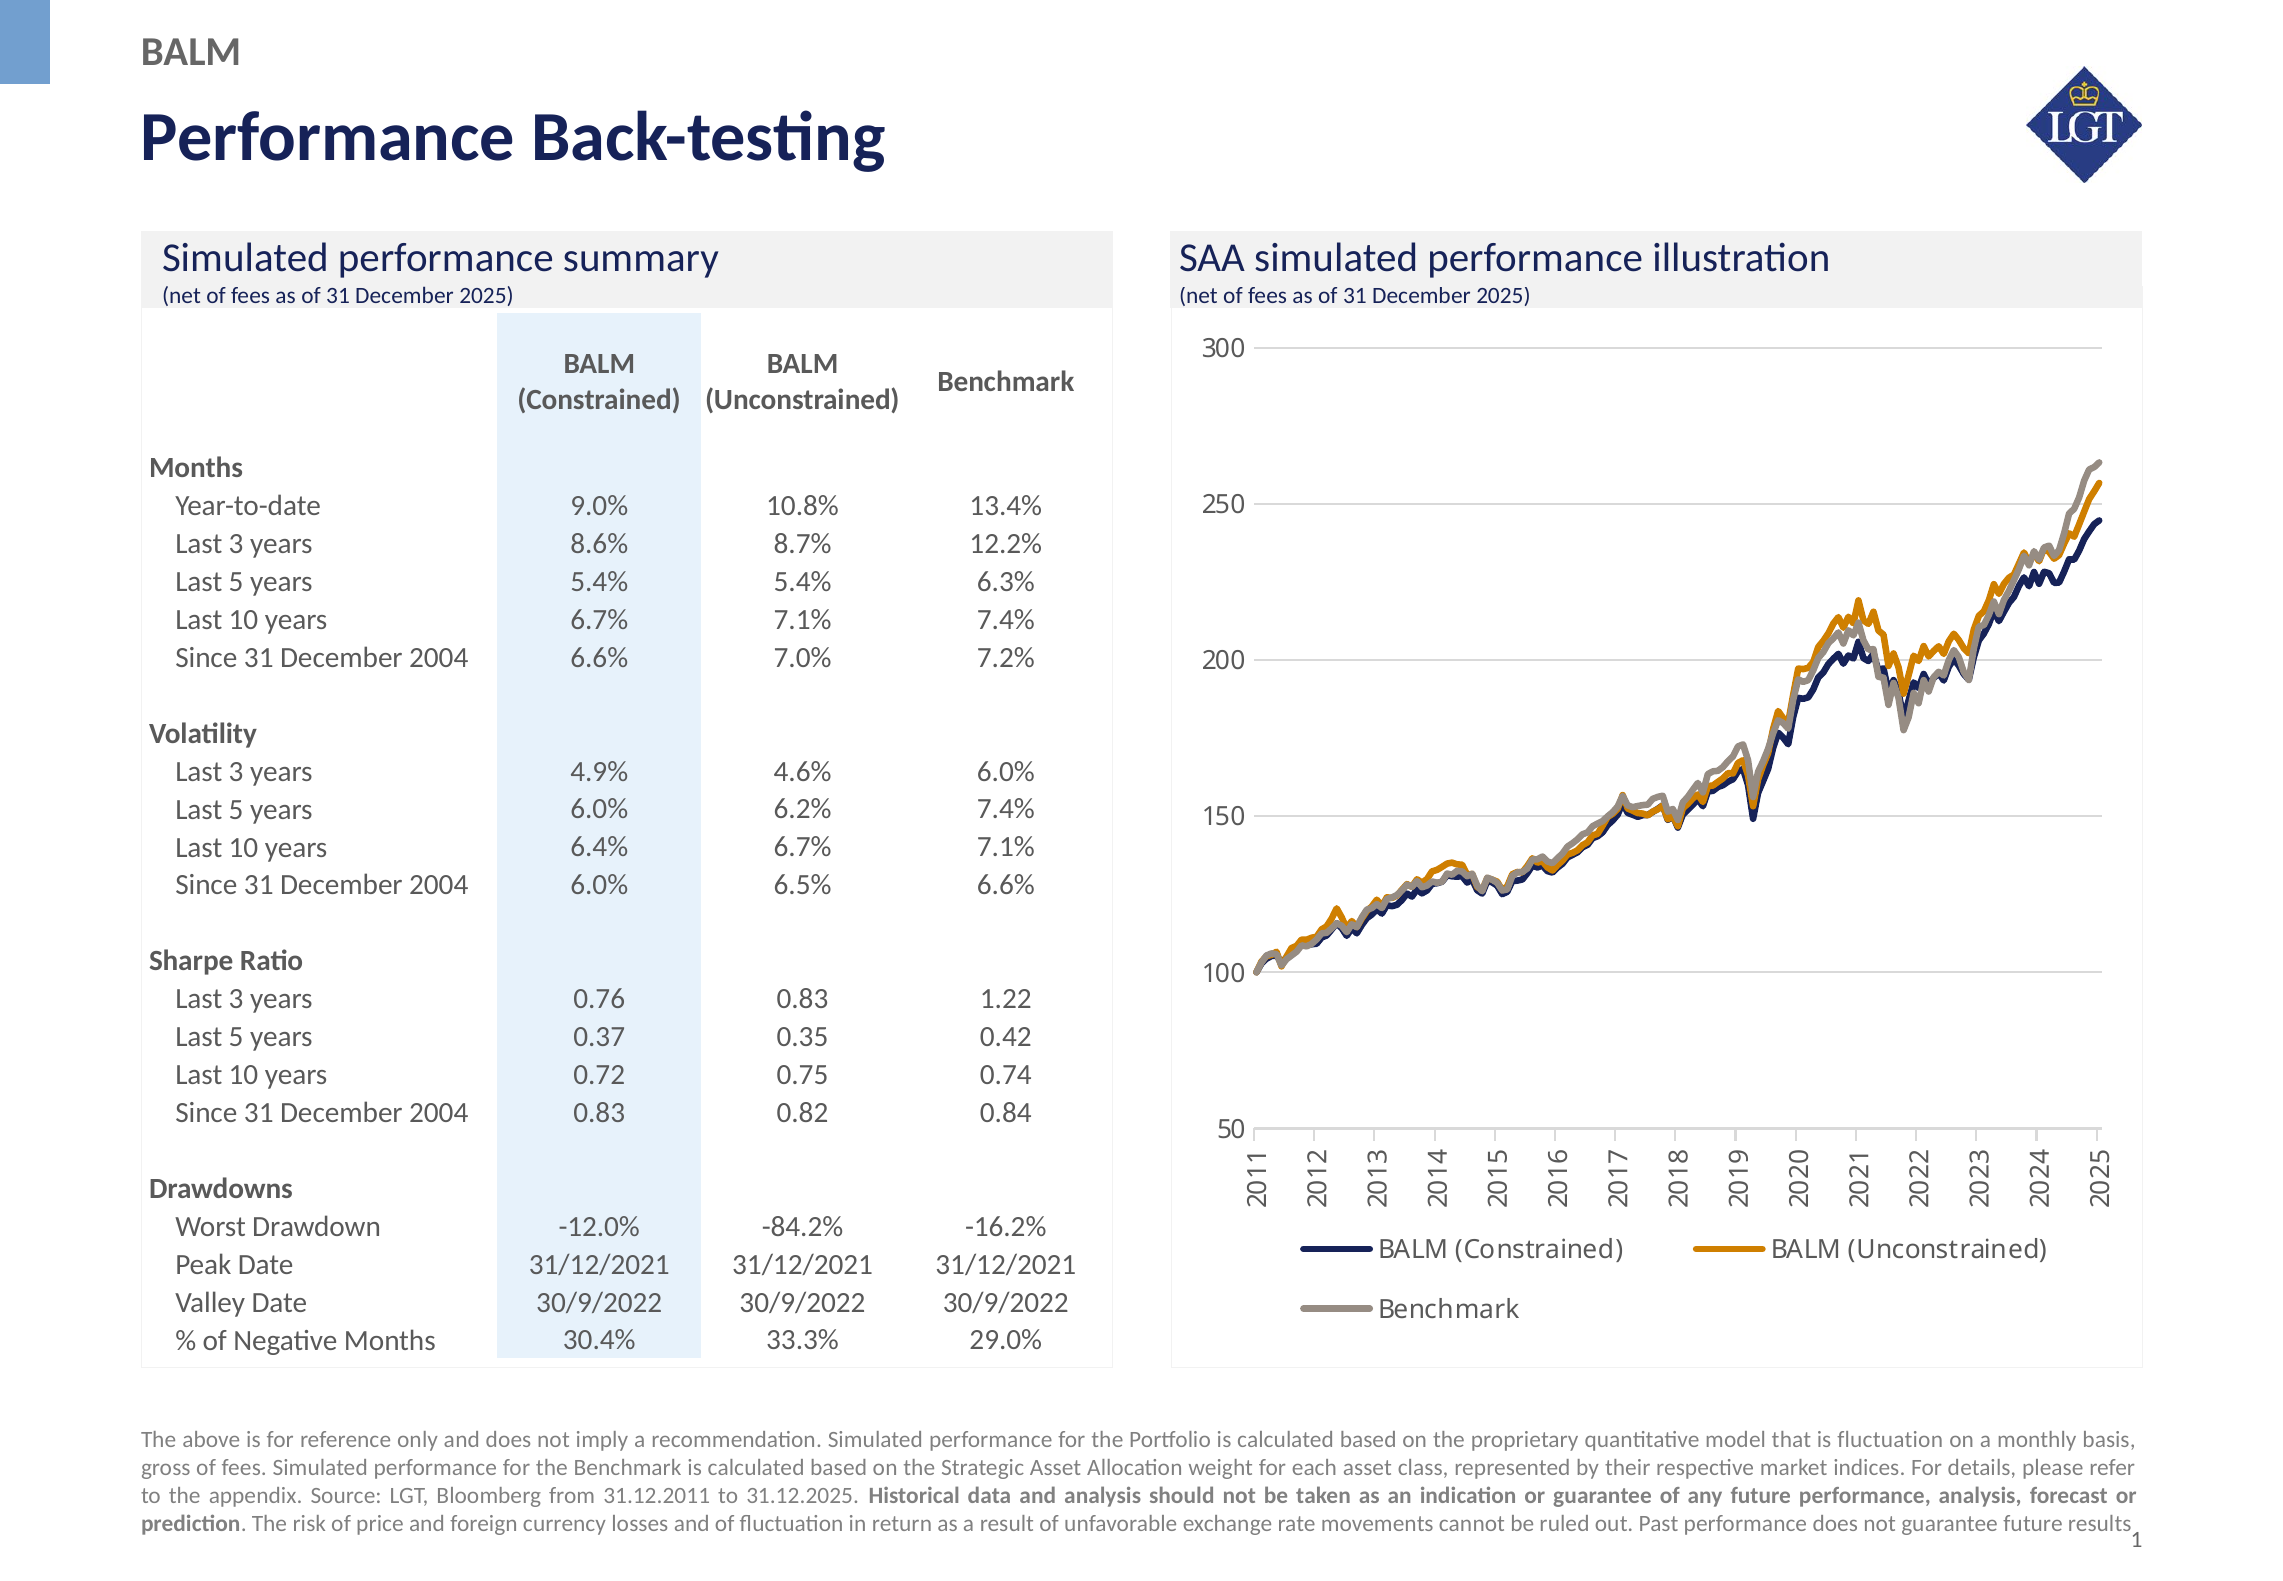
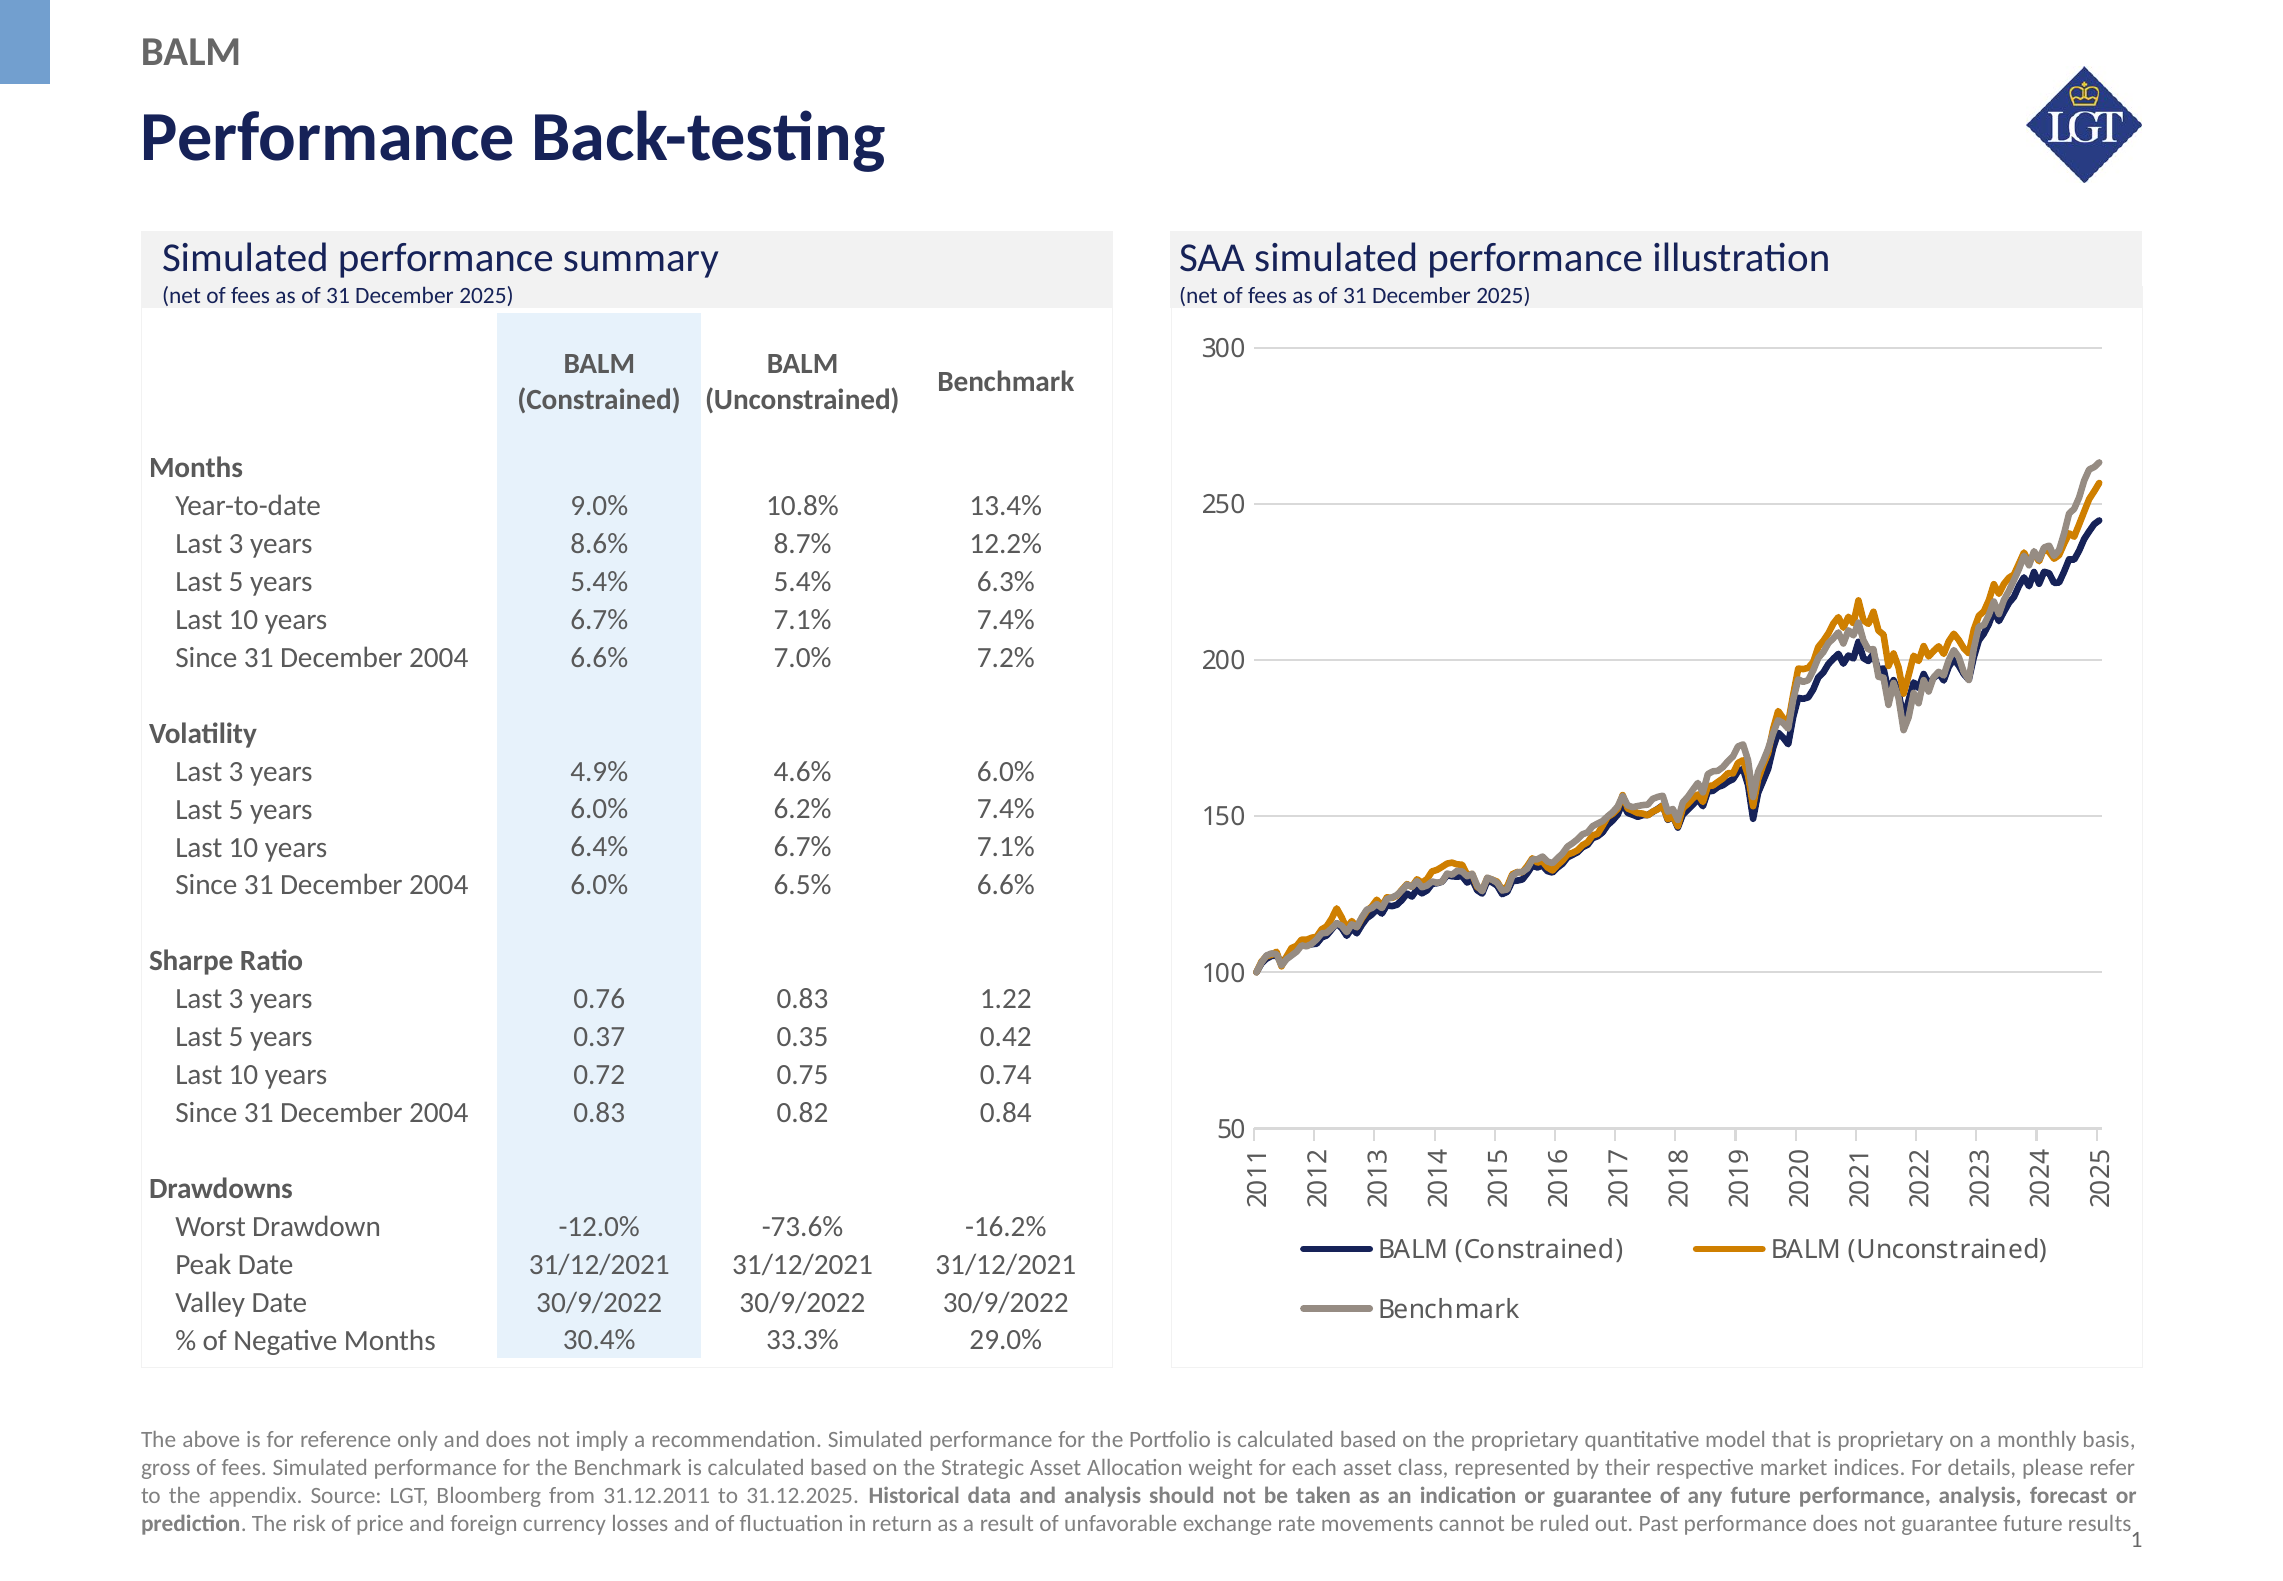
-84.2%: -84.2% -> -73.6%
is fluctuation: fluctuation -> proprietary
